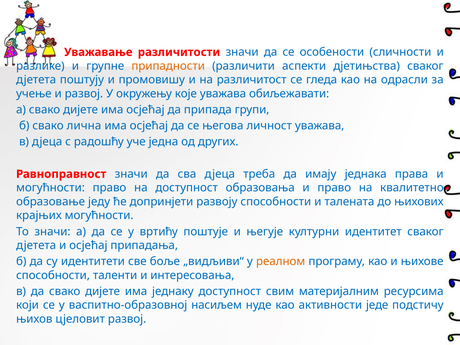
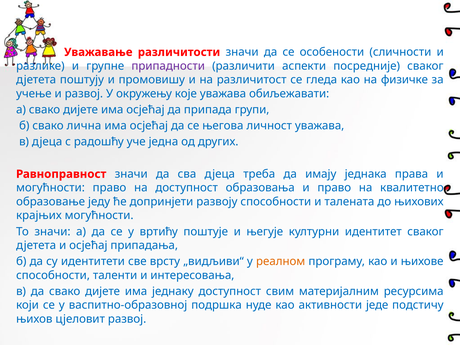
припадности colour: orange -> purple
дјетињства: дјетињства -> посредније
одрасли: одрасли -> физичке
боље: боље -> врсту
насиљем: насиљем -> подршка
